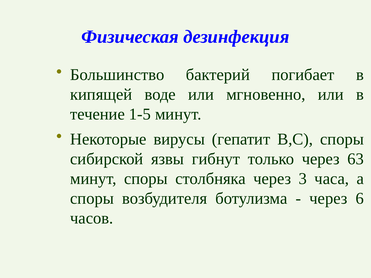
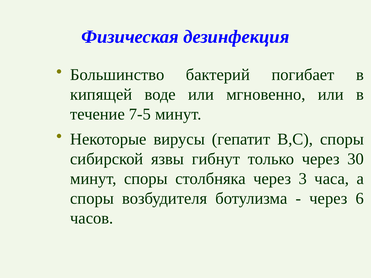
1-5: 1-5 -> 7-5
63: 63 -> 30
